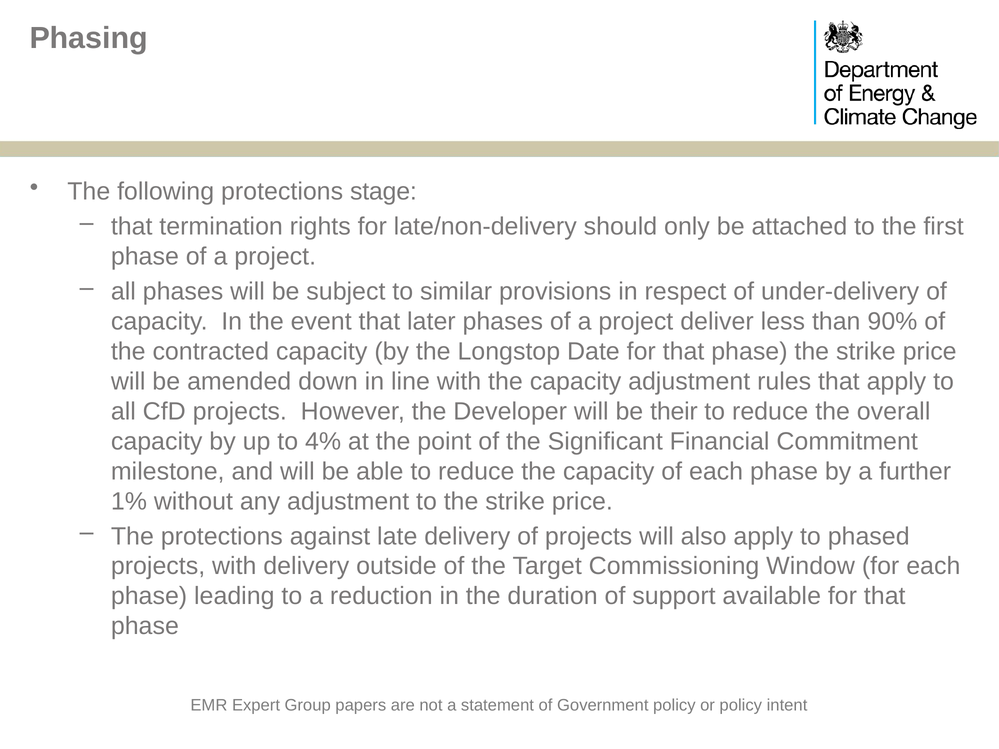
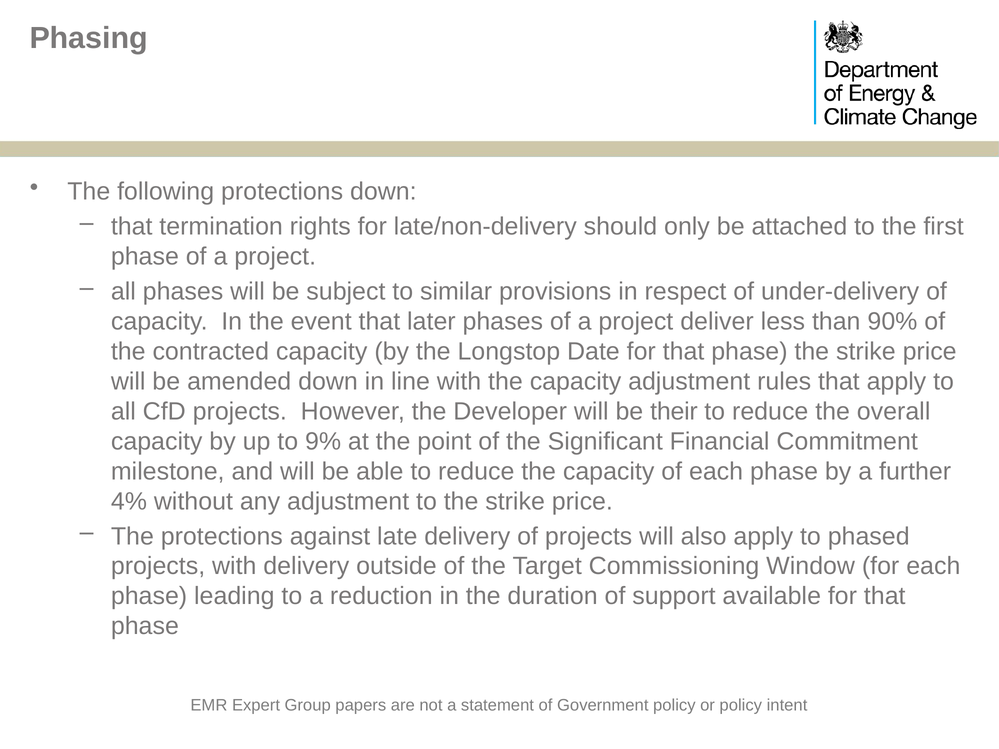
protections stage: stage -> down
4%: 4% -> 9%
1%: 1% -> 4%
